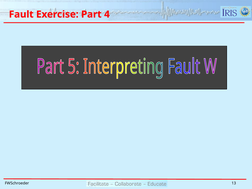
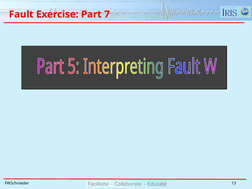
4: 4 -> 7
